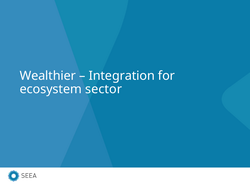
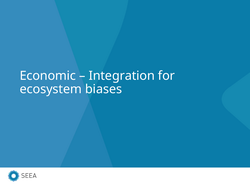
Wealthier: Wealthier -> Economic
sector: sector -> biases
